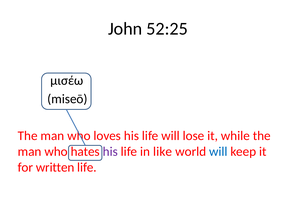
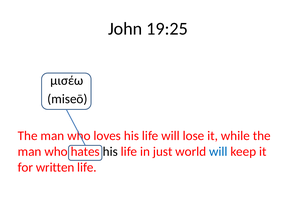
52:25: 52:25 -> 19:25
his at (110, 152) colour: purple -> black
like: like -> just
